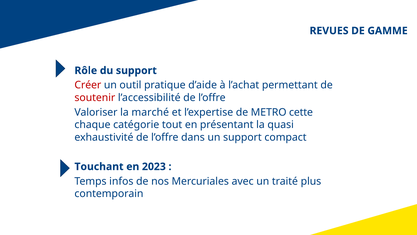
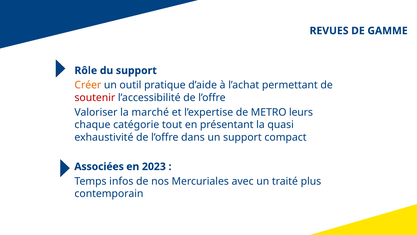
Créer colour: red -> orange
cette: cette -> leurs
Touchant: Touchant -> Associées
